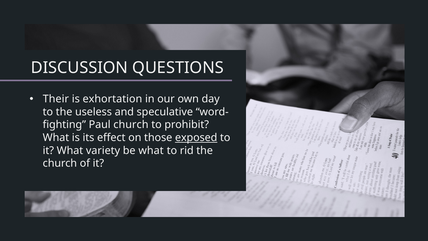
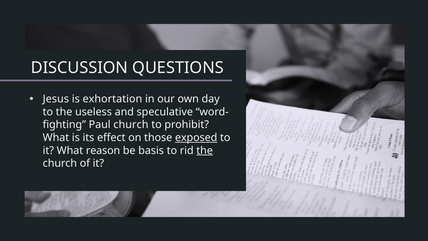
Their: Their -> Jesus
variety: variety -> reason
be what: what -> basis
the at (205, 150) underline: none -> present
